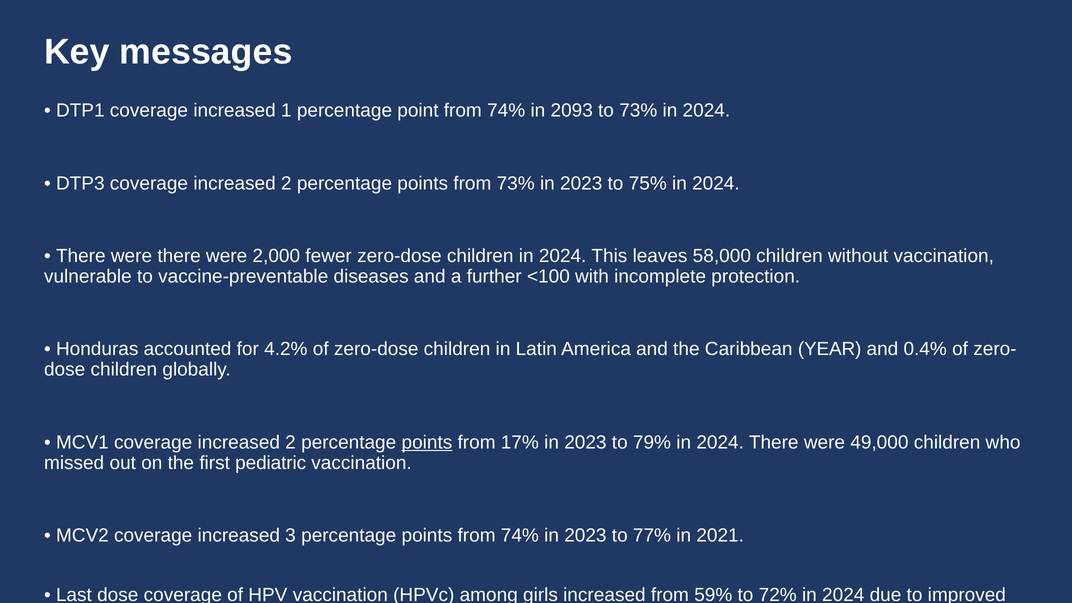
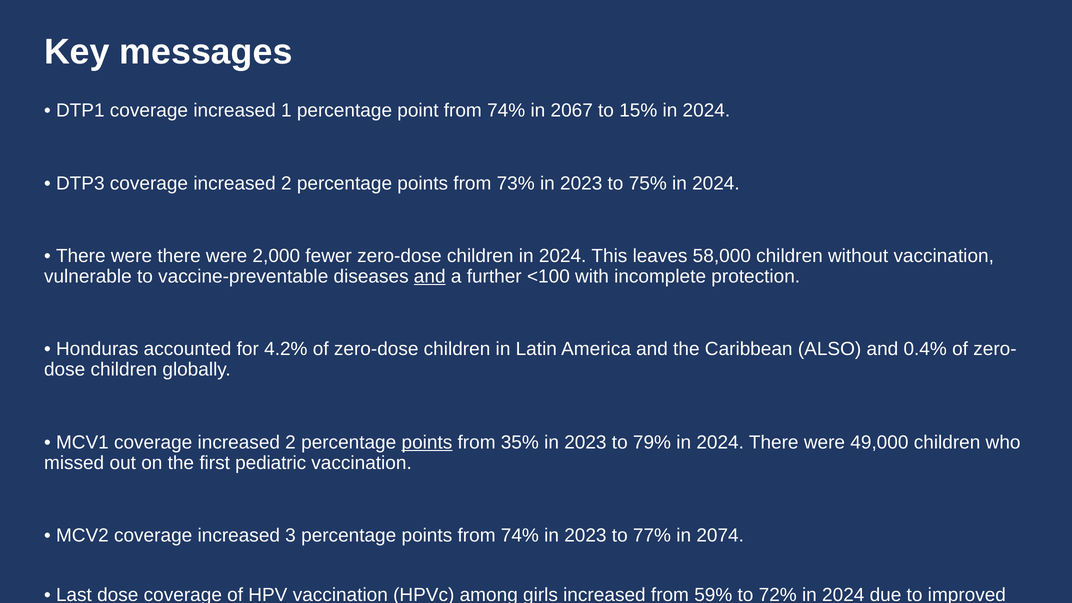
2093: 2093 -> 2067
to 73%: 73% -> 15%
and at (430, 276) underline: none -> present
YEAR: YEAR -> ALSO
17%: 17% -> 35%
2021: 2021 -> 2074
